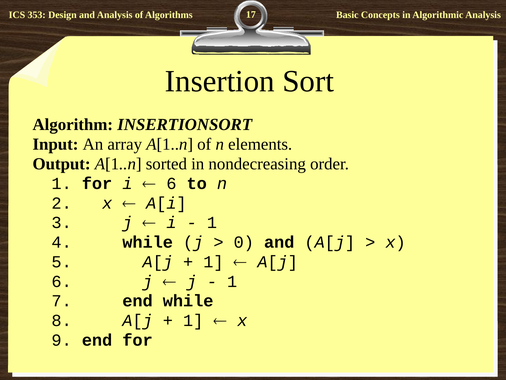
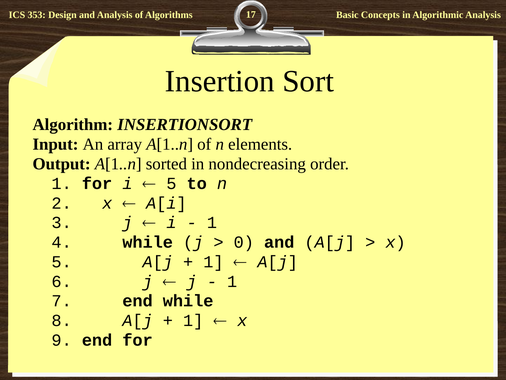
6 at (171, 183): 6 -> 5
